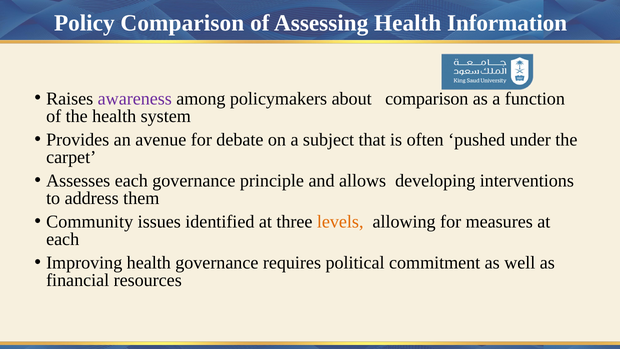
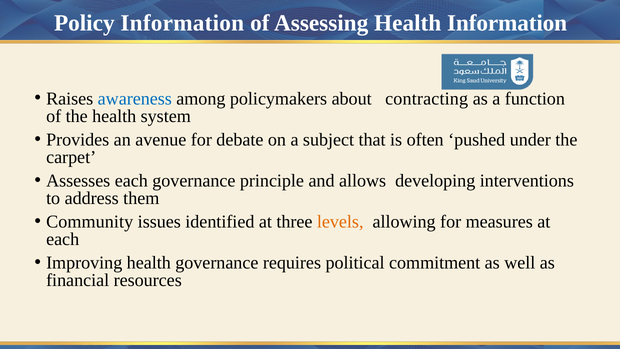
Policy Comparison: Comparison -> Information
awareness colour: purple -> blue
about comparison: comparison -> contracting
